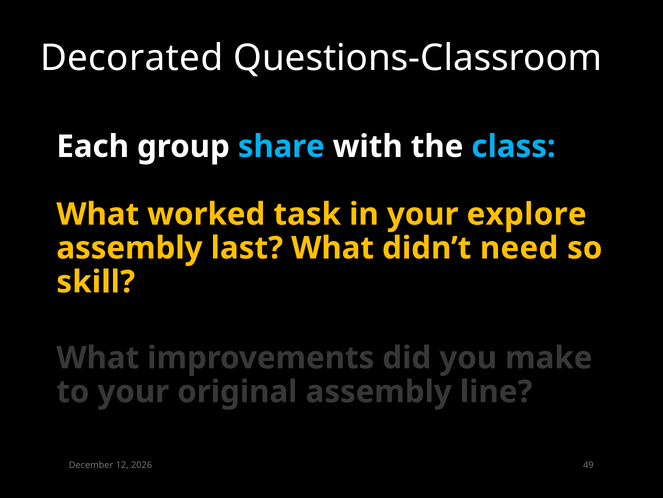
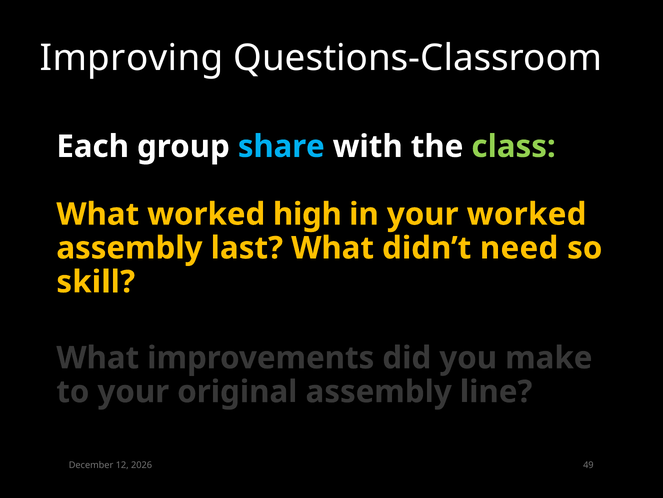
Decorated: Decorated -> Improving
class colour: light blue -> light green
task: task -> high
your explore: explore -> worked
